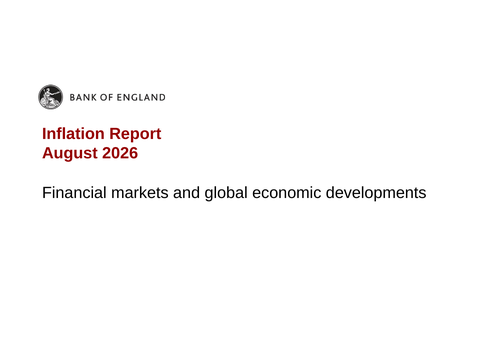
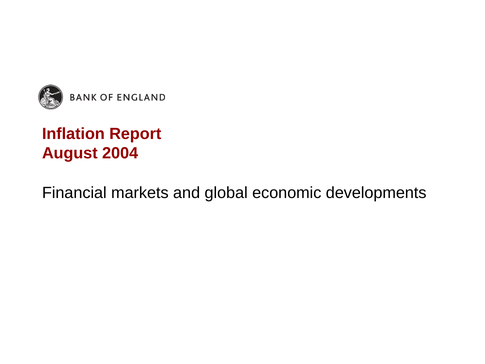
2026: 2026 -> 2004
